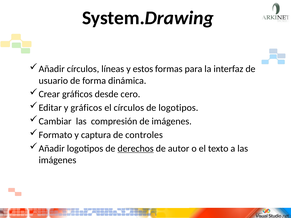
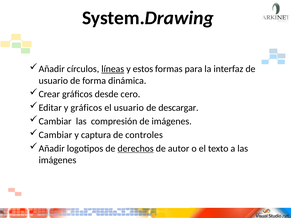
líneas underline: none -> present
el círculos: círculos -> usuario
de logotipos: logotipos -> descargar
Formato at (55, 135): Formato -> Cambiar
